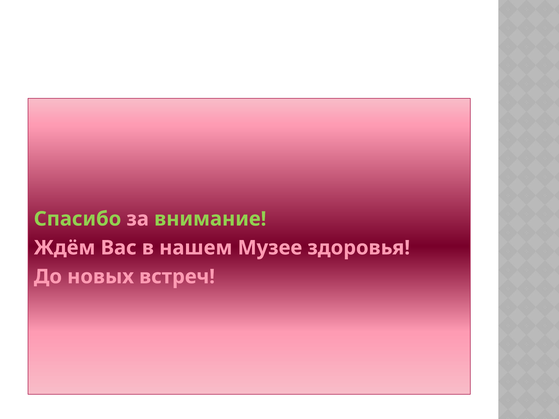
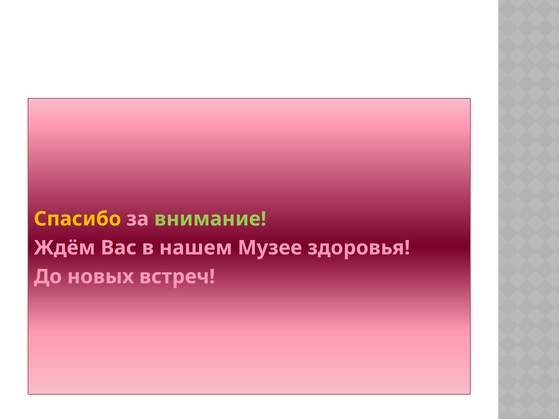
Спасибо colour: light green -> yellow
